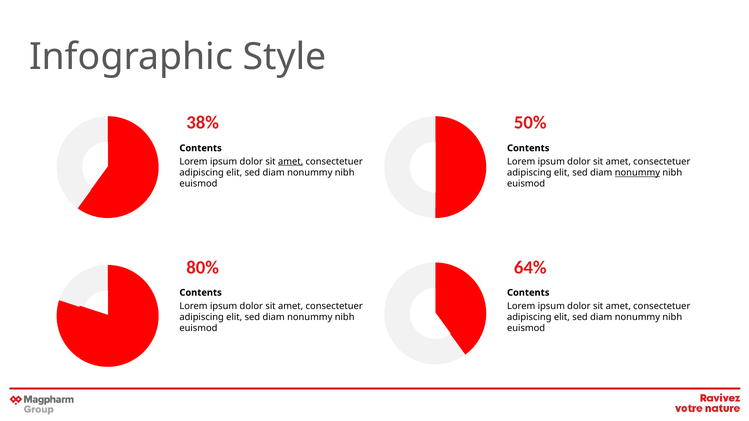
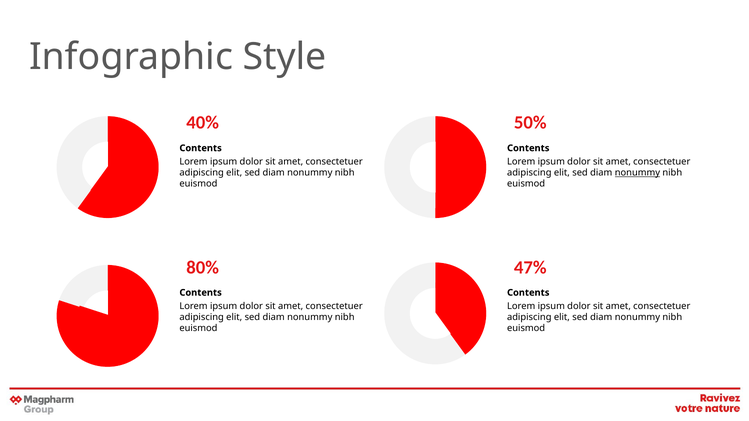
38%: 38% -> 40%
amet at (291, 162) underline: present -> none
64%: 64% -> 47%
